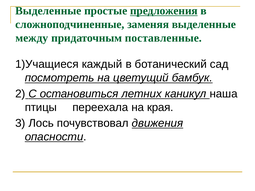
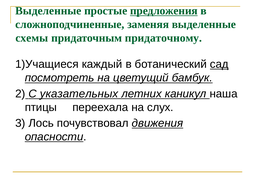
между: между -> схемы
поставленные: поставленные -> придаточному
сад underline: none -> present
остановиться: остановиться -> указательных
края: края -> слух
